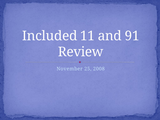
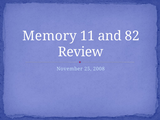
Included: Included -> Memory
91: 91 -> 82
